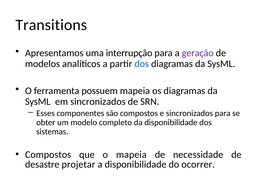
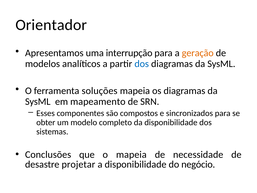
Transitions: Transitions -> Orientador
geração colour: purple -> orange
possuem: possuem -> soluções
em sincronizados: sincronizados -> mapeamento
Compostos at (48, 154): Compostos -> Conclusões
ocorrer: ocorrer -> negócio
